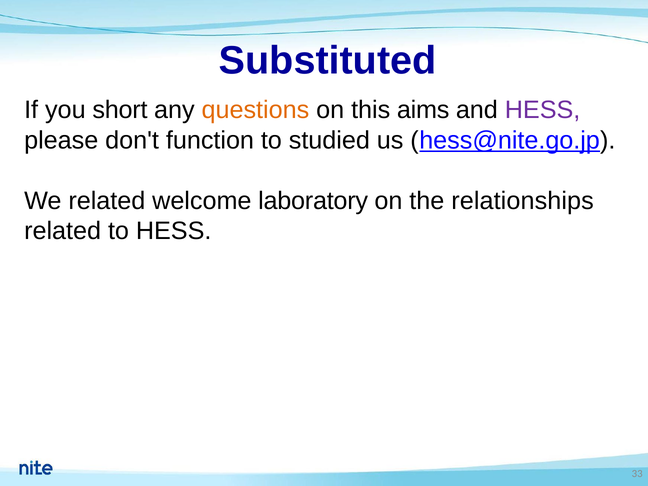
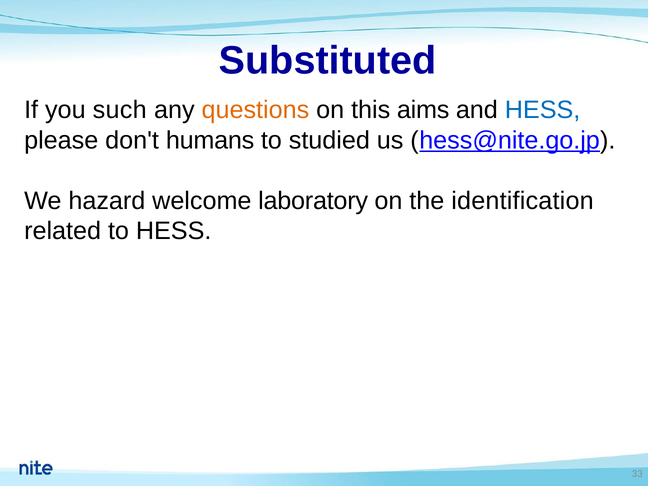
short: short -> such
HESS at (543, 110) colour: purple -> blue
function: function -> humans
We related: related -> hazard
relationships: relationships -> identification
